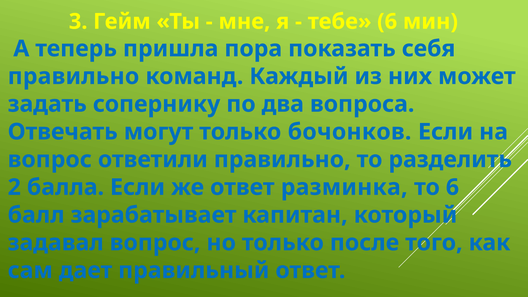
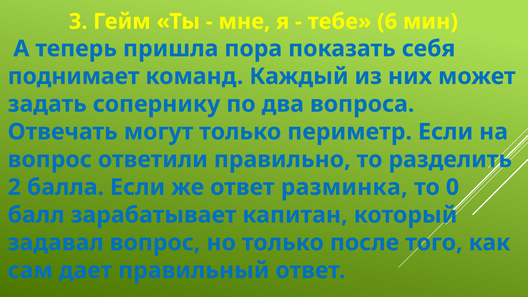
правильно at (73, 76): правильно -> поднимает
бочонков: бочонков -> периметр
то 6: 6 -> 0
